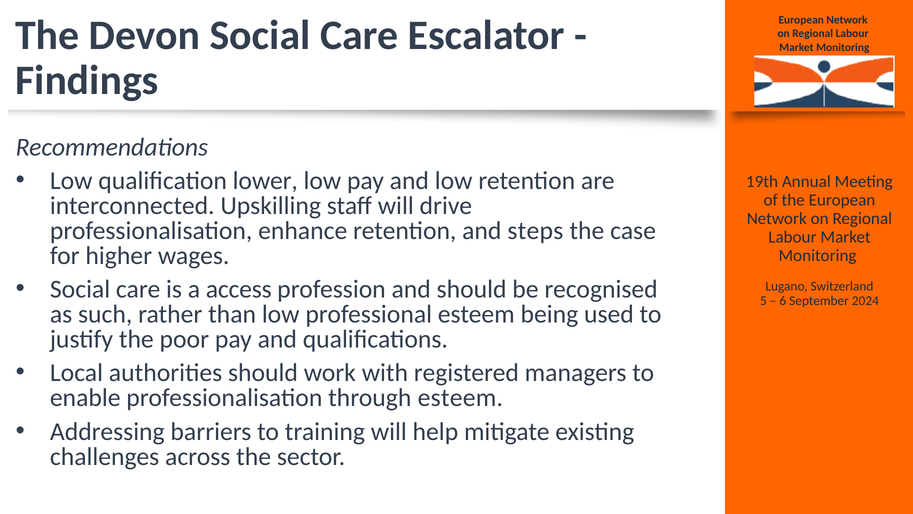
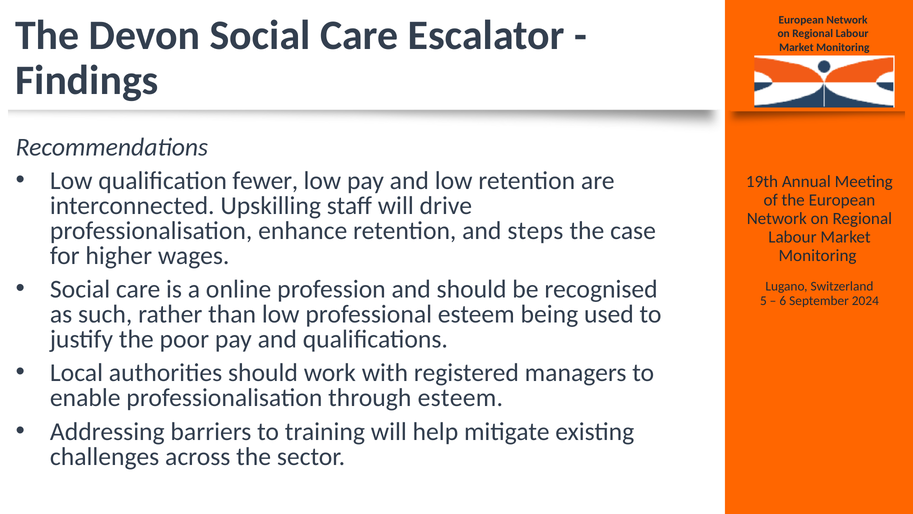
lower: lower -> fewer
access: access -> online
